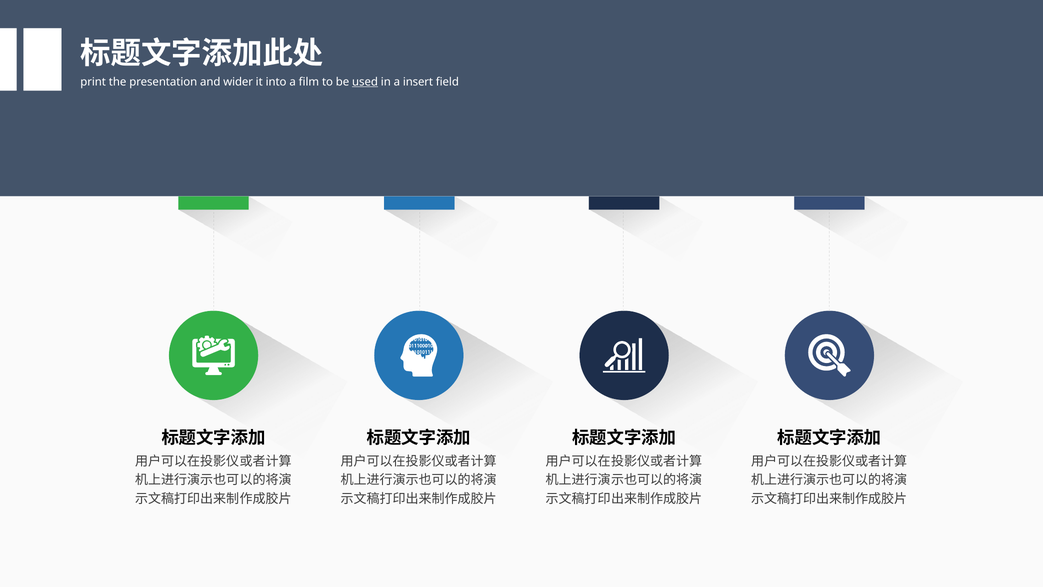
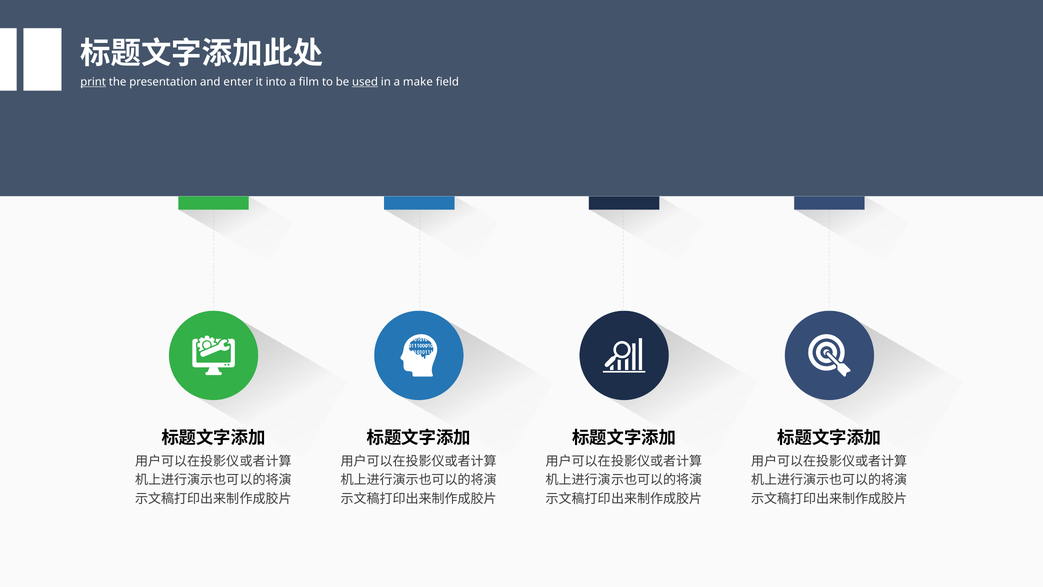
print underline: none -> present
wider: wider -> enter
insert: insert -> make
